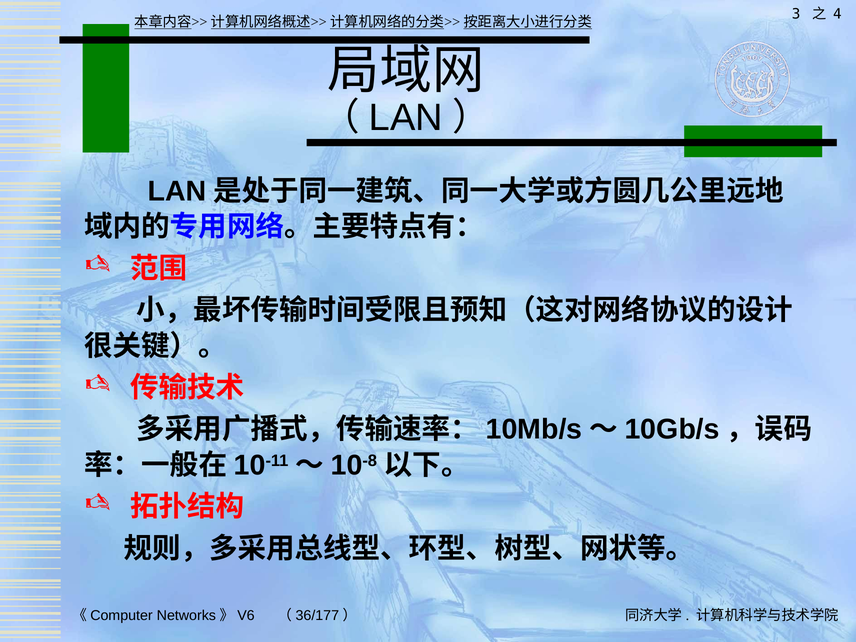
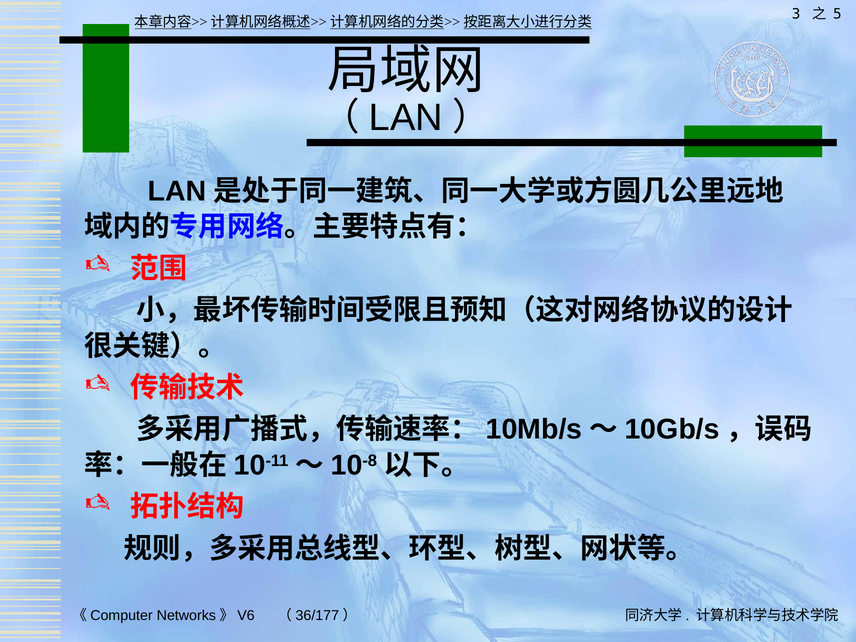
4: 4 -> 5
